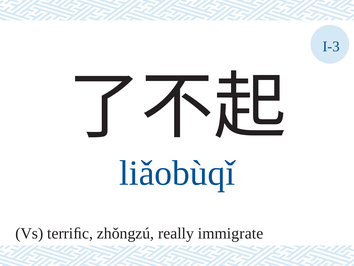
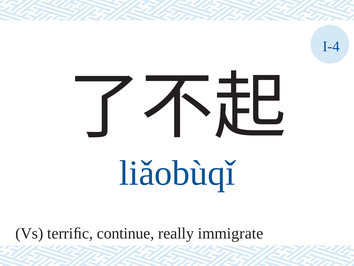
I-3: I-3 -> I-4
zhǒngzú: zhǒngzú -> continue
